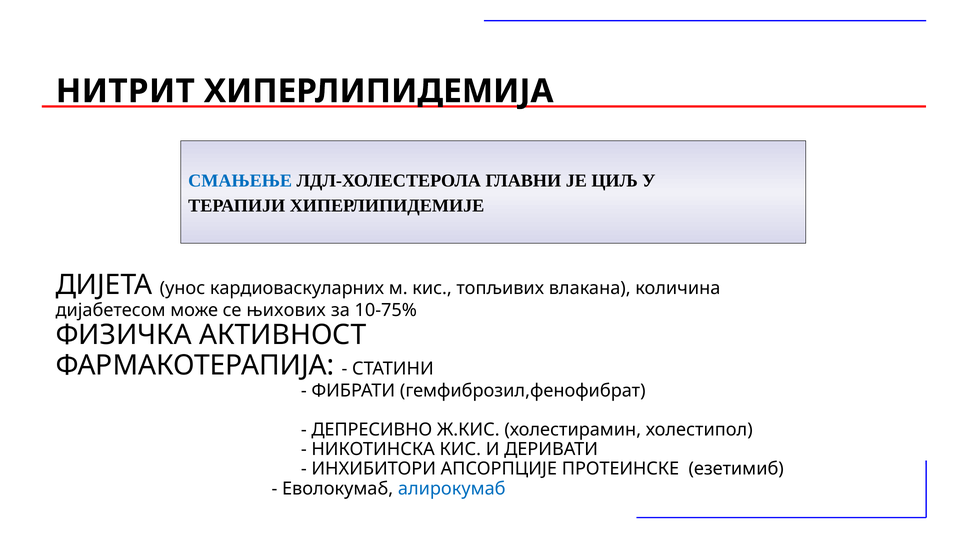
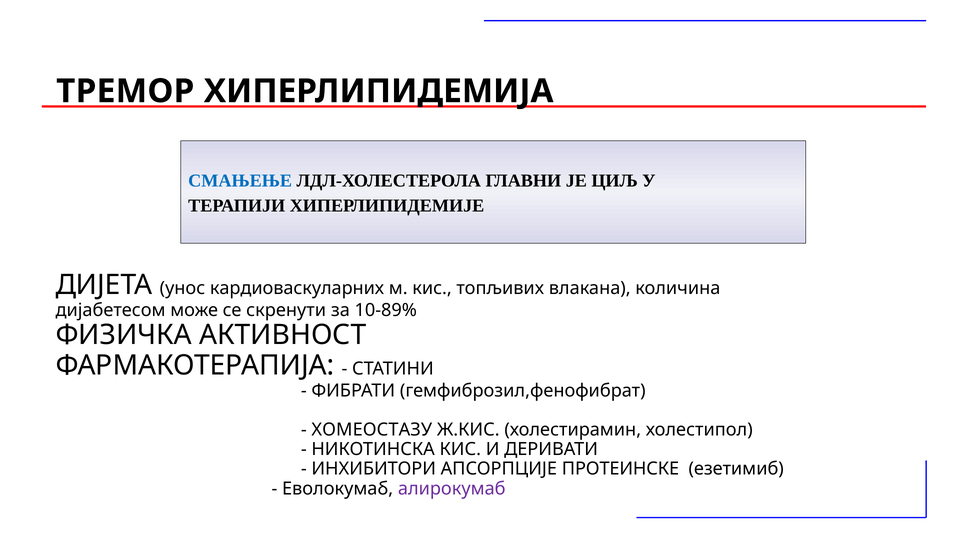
НИТРИТ: НИТРИТ -> ТРЕМОР
њихових: њихових -> скренути
10-75%: 10-75% -> 10-89%
ДЕПРЕСИВНО: ДЕПРЕСИВНО -> ХОМЕОСТАЗУ
алирокумаб colour: blue -> purple
